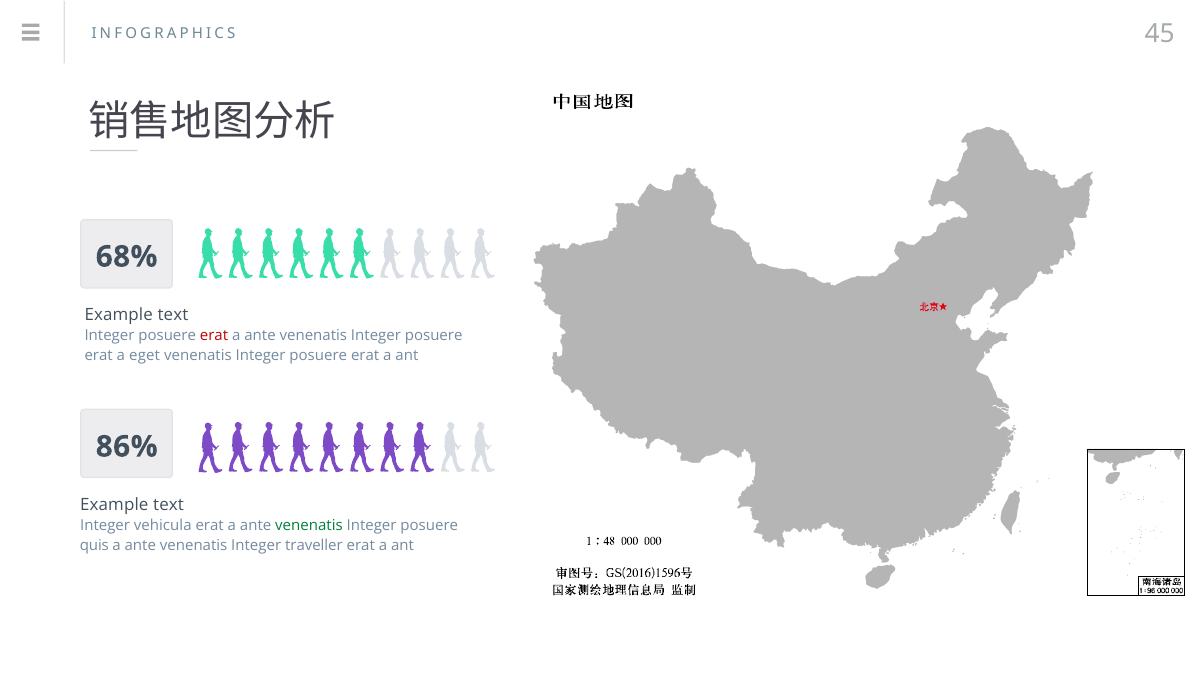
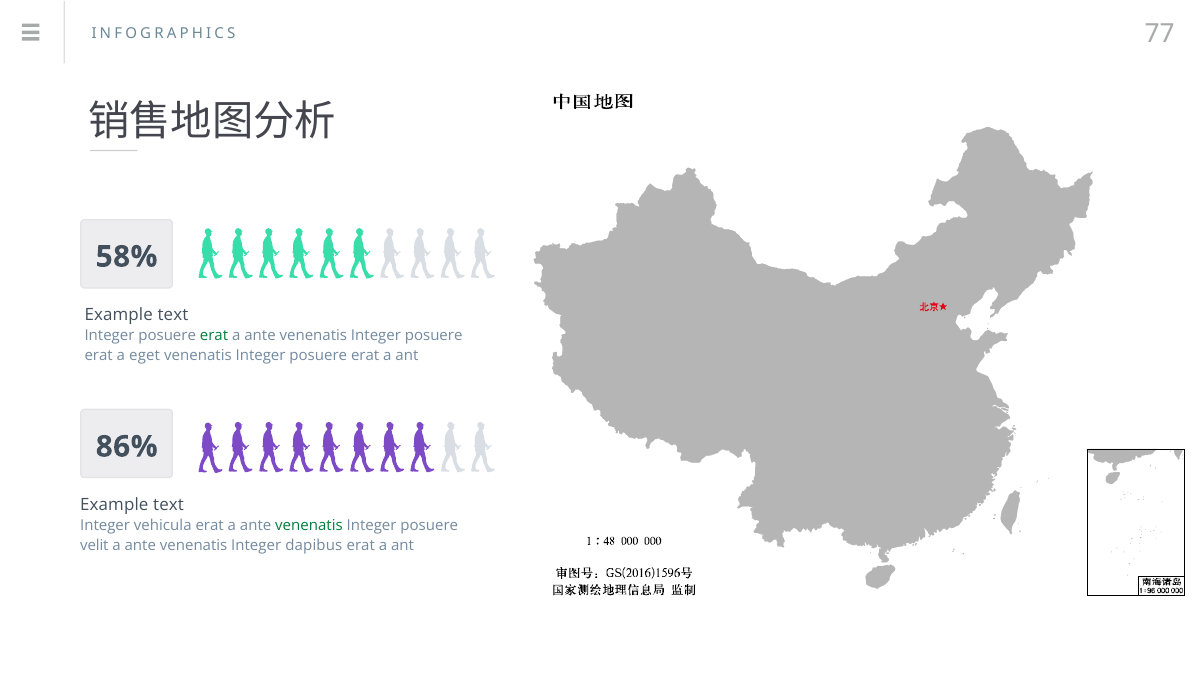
45: 45 -> 77
68%: 68% -> 58%
erat at (214, 336) colour: red -> green
quis: quis -> velit
traveller: traveller -> dapibus
